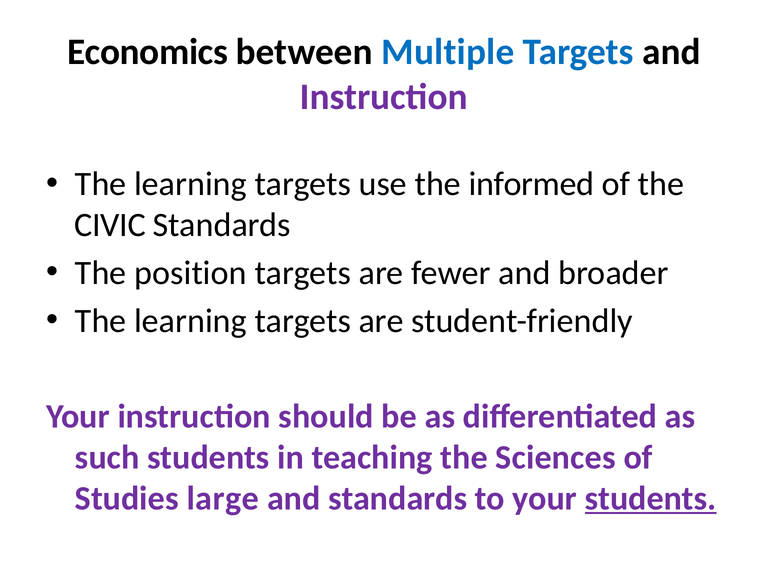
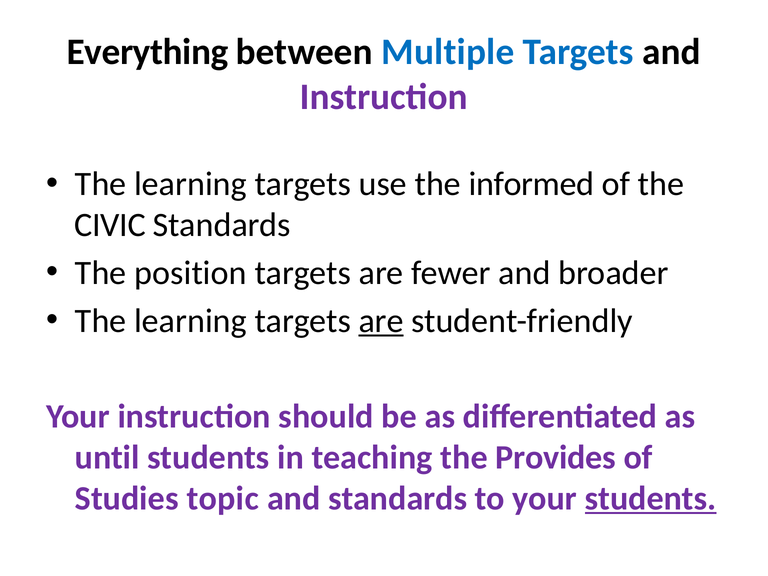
Economics: Economics -> Everything
are at (381, 321) underline: none -> present
such: such -> until
Sciences: Sciences -> Provides
large: large -> topic
